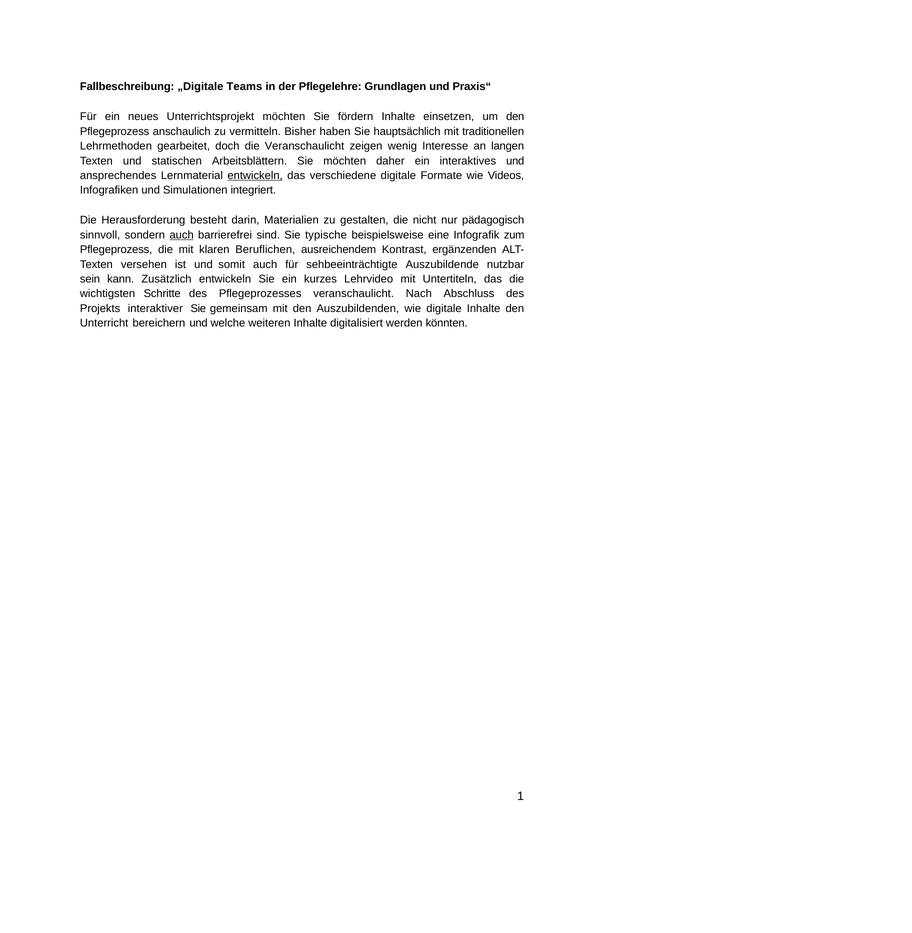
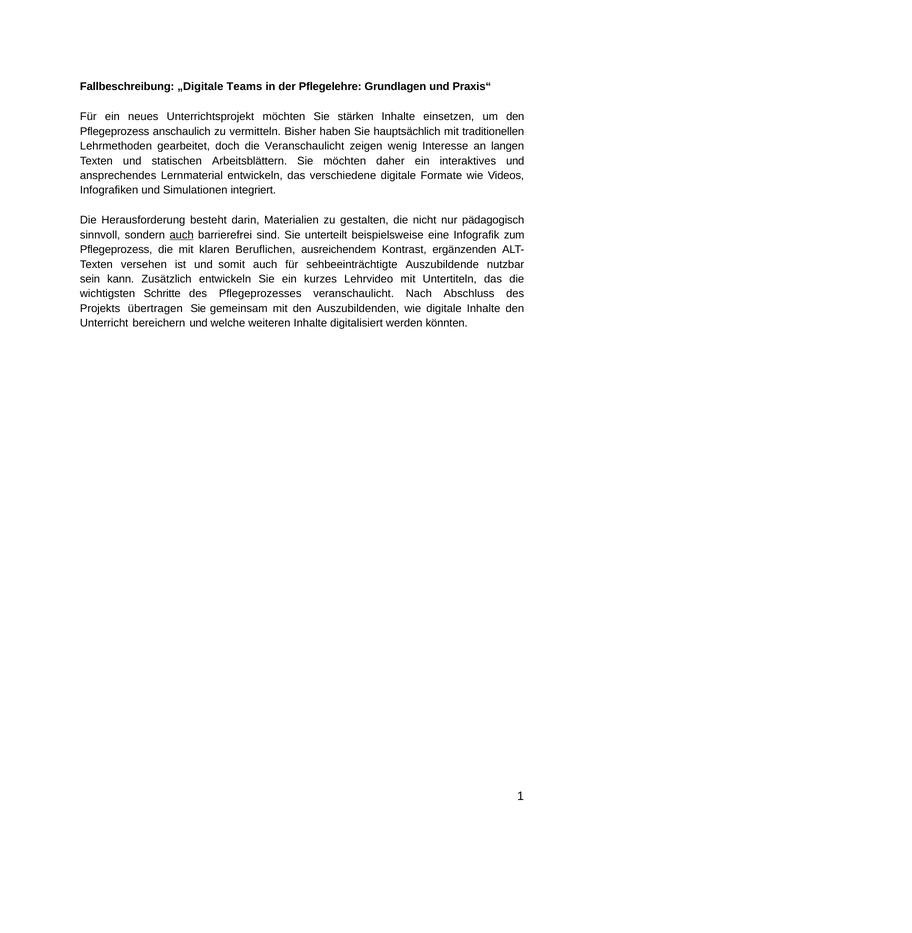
fördern: fördern -> stärken
entwickeln at (255, 176) underline: present -> none
typische: typische -> unterteilt
interaktiver: interaktiver -> übertragen
